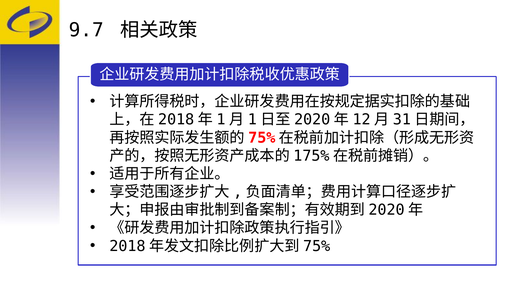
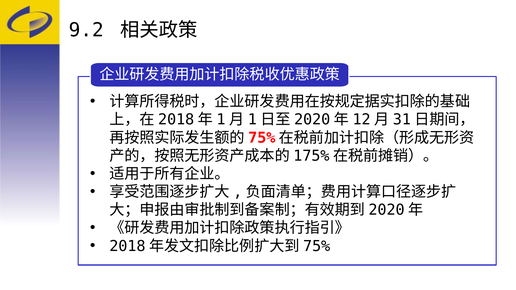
9.7: 9.7 -> 9.2
